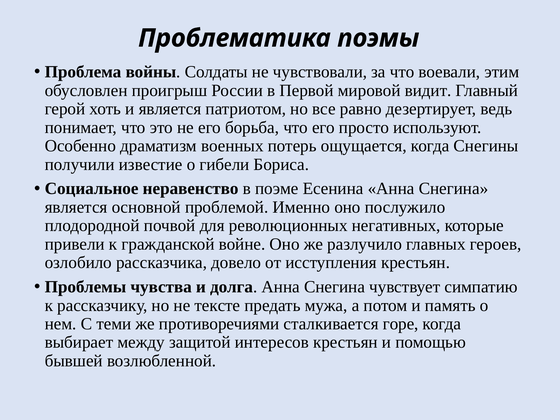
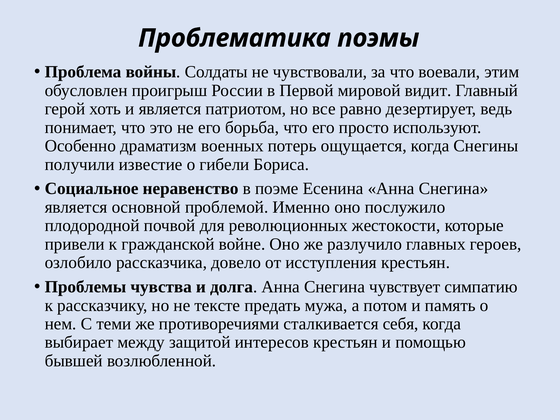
негативных: негативных -> жестокости
горе: горе -> себя
